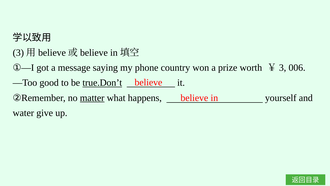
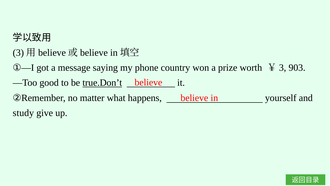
006: 006 -> 903
matter underline: present -> none
water: water -> study
